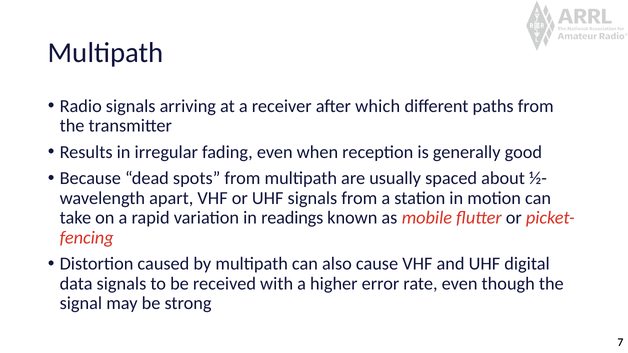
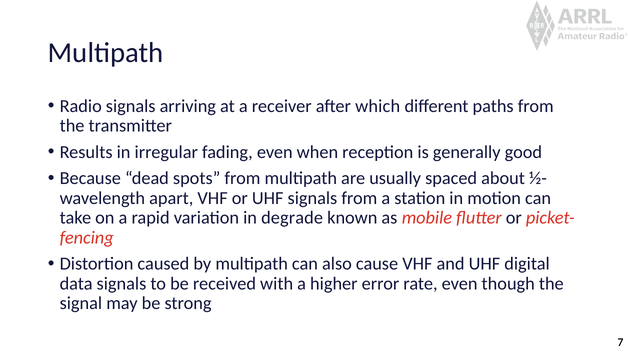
readings: readings -> degrade
